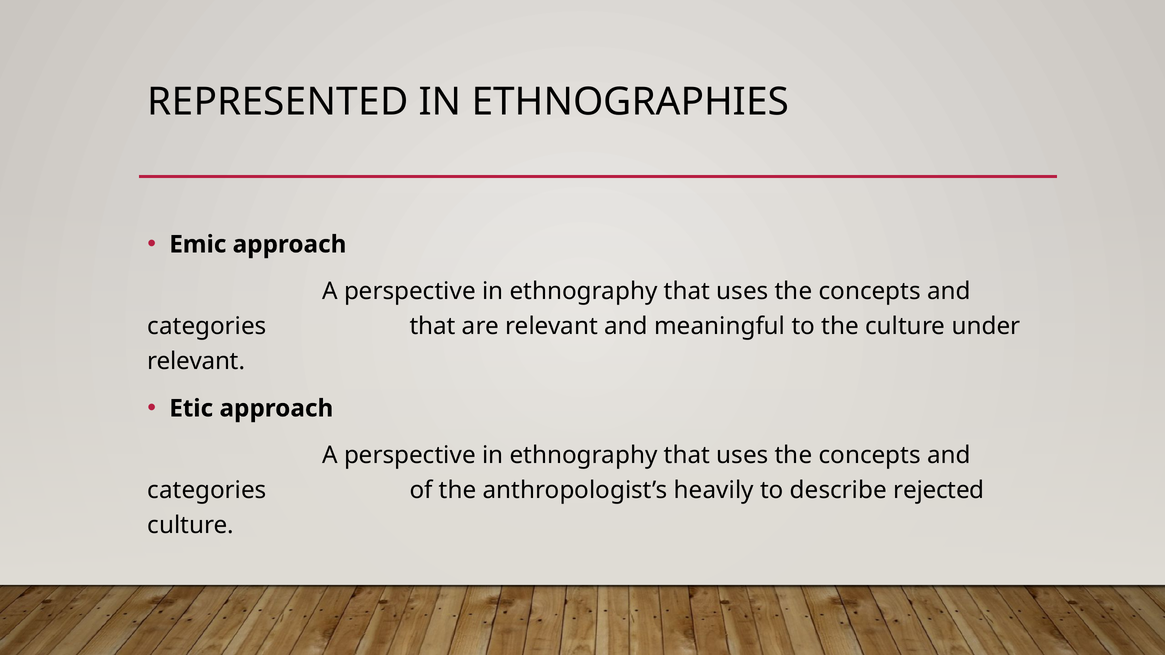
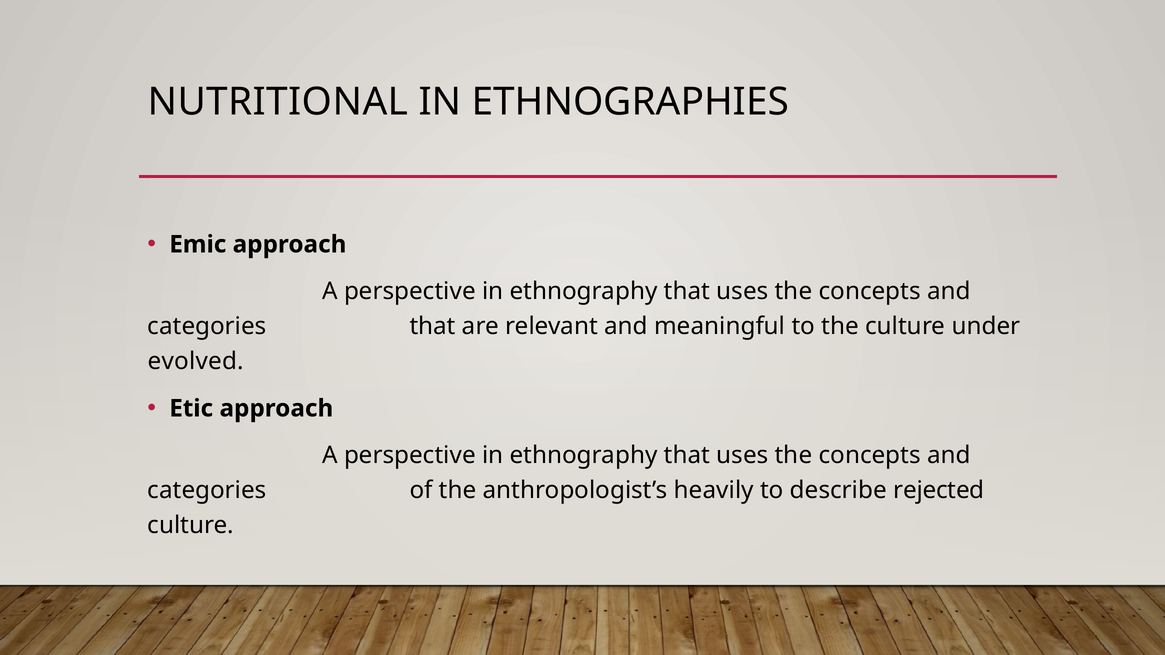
REPRESENTED: REPRESENTED -> NUTRITIONAL
relevant at (196, 362): relevant -> evolved
